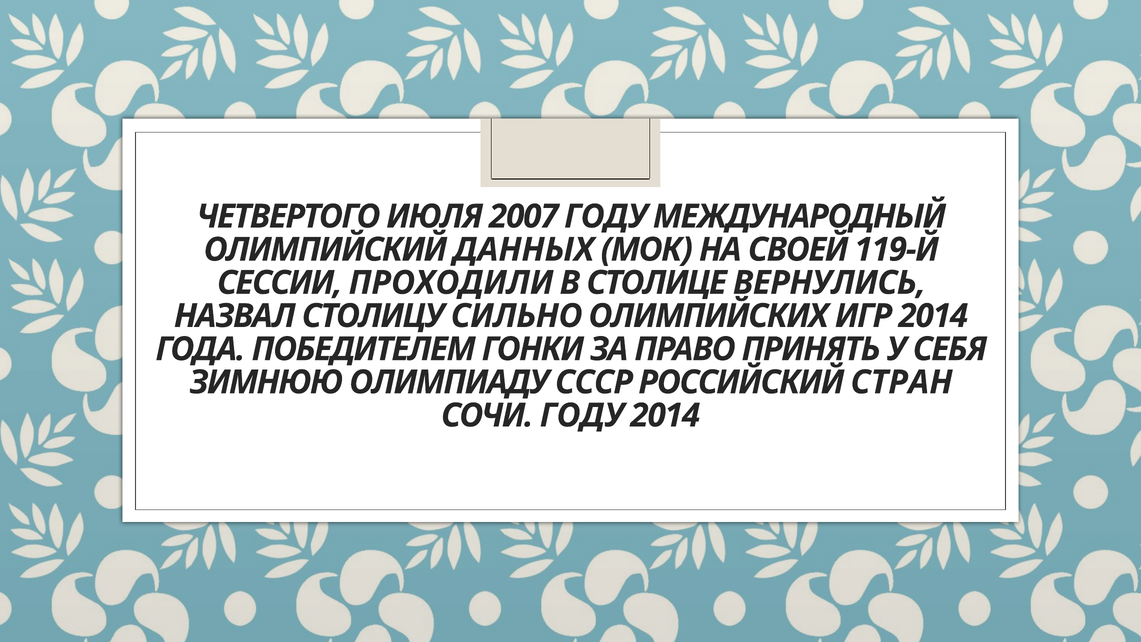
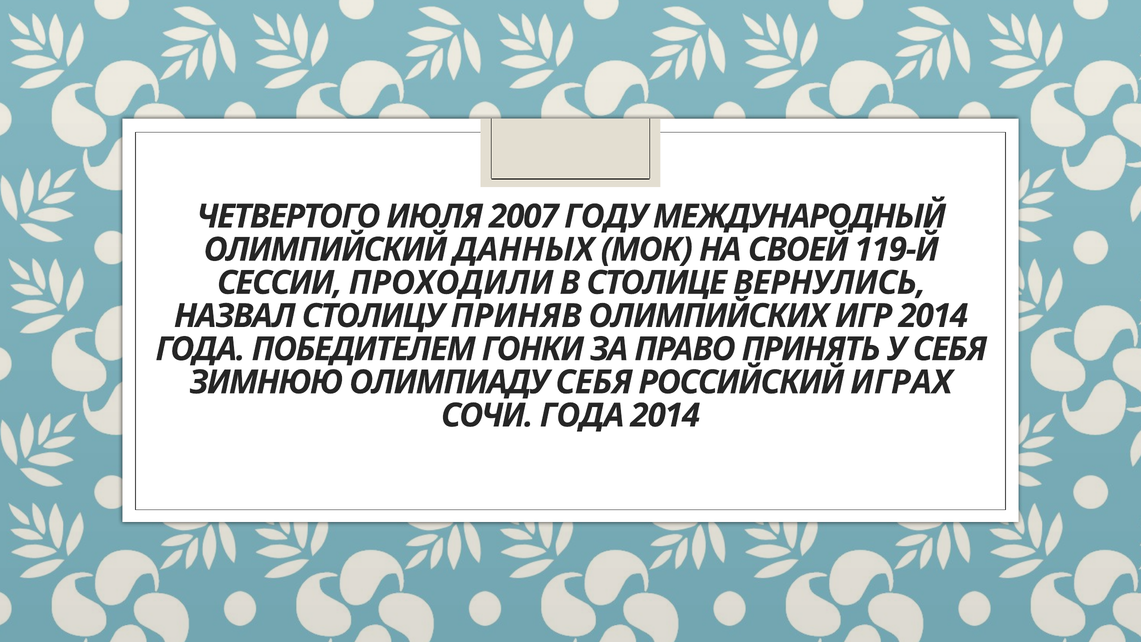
СИЛЬНО: СИЛЬНО -> ПРИНЯВ
ОЛИМПИАДУ СССР: СССР -> СЕБЯ
СТРАН: СТРАН -> ИГРАХ
СОЧИ ГОДУ: ГОДУ -> ГОДА
